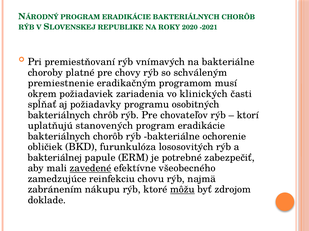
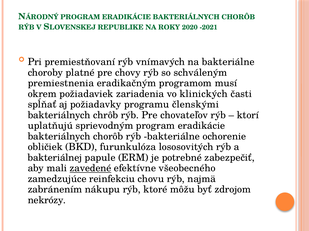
premiestnenie: premiestnenie -> premiestnenia
osobitných: osobitných -> členskými
stanovených: stanovených -> sprievodným
môžu underline: present -> none
doklade: doklade -> nekrózy
